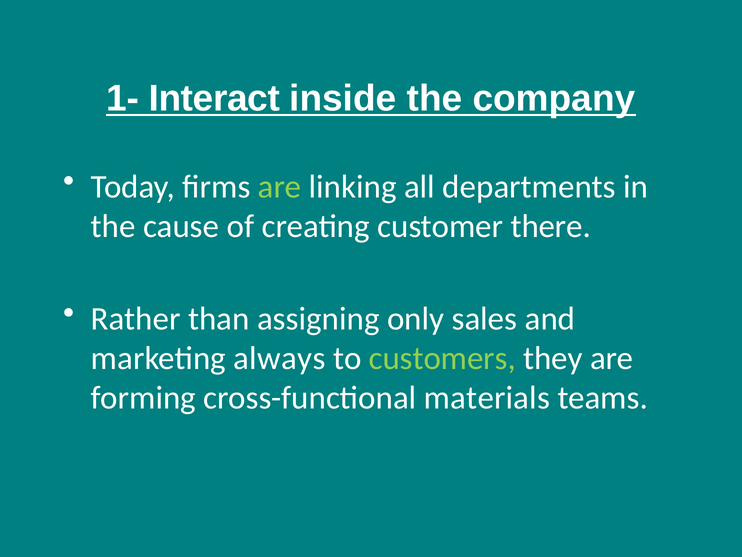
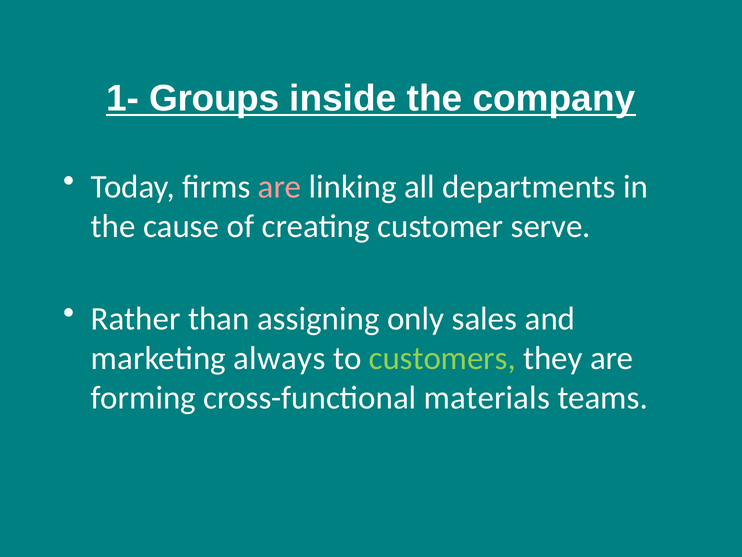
Interact: Interact -> Groups
are at (280, 187) colour: light green -> pink
there: there -> serve
